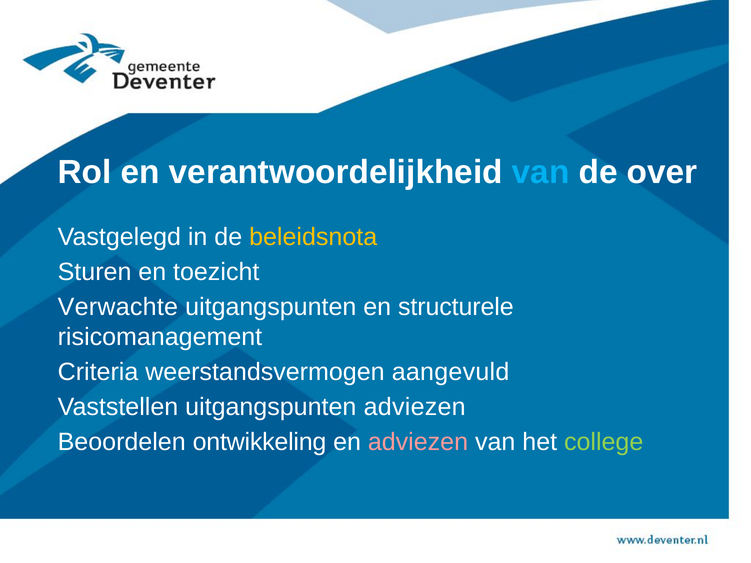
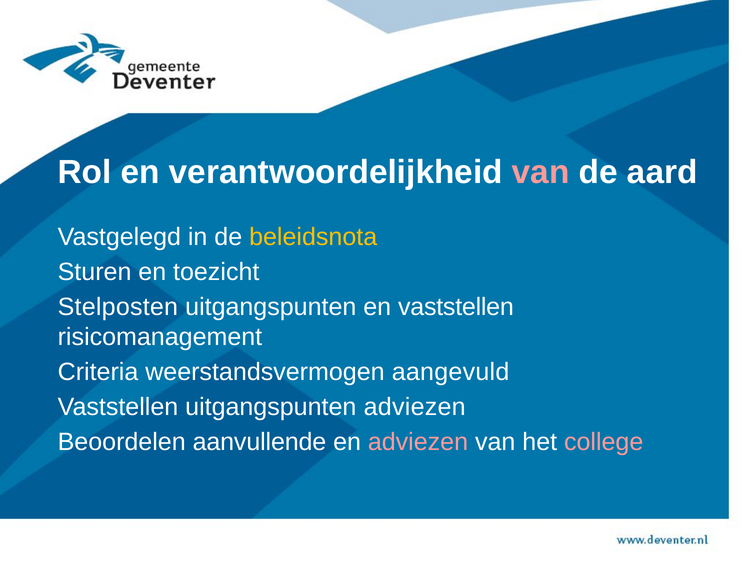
van at (541, 172) colour: light blue -> pink
over: over -> aard
Verwachte: Verwachte -> Stelposten
en structurele: structurele -> vaststellen
ontwikkeling: ontwikkeling -> aanvullende
college colour: light green -> pink
